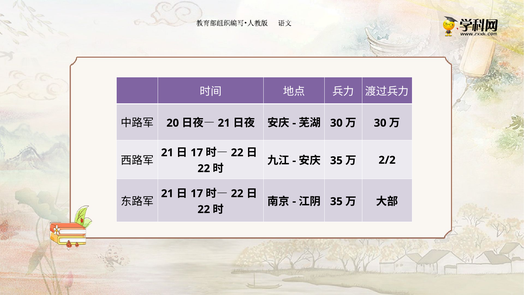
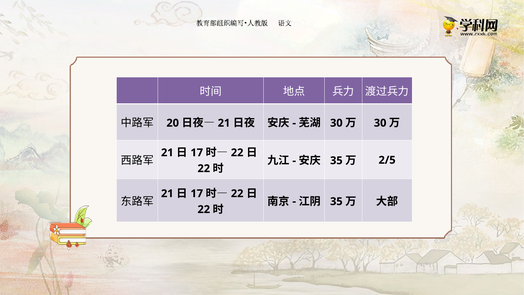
2/2: 2/2 -> 2/5
